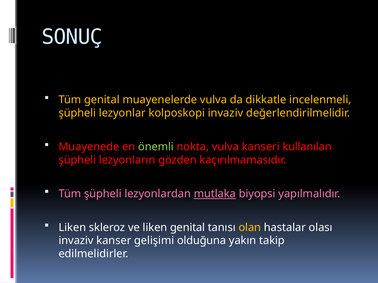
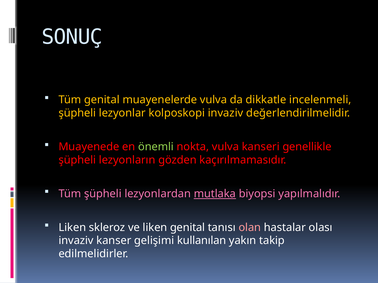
kullanılan: kullanılan -> genellikle
olan colour: yellow -> pink
olduğuna: olduğuna -> kullanılan
